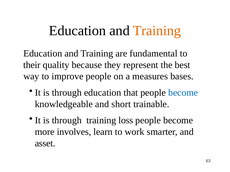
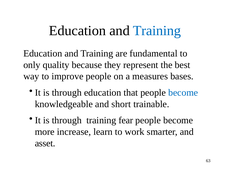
Training at (157, 31) colour: orange -> blue
their: their -> only
loss: loss -> fear
involves: involves -> increase
